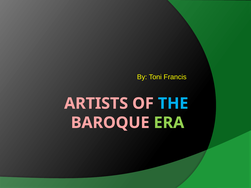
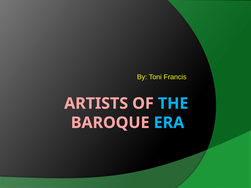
ERA colour: light green -> light blue
